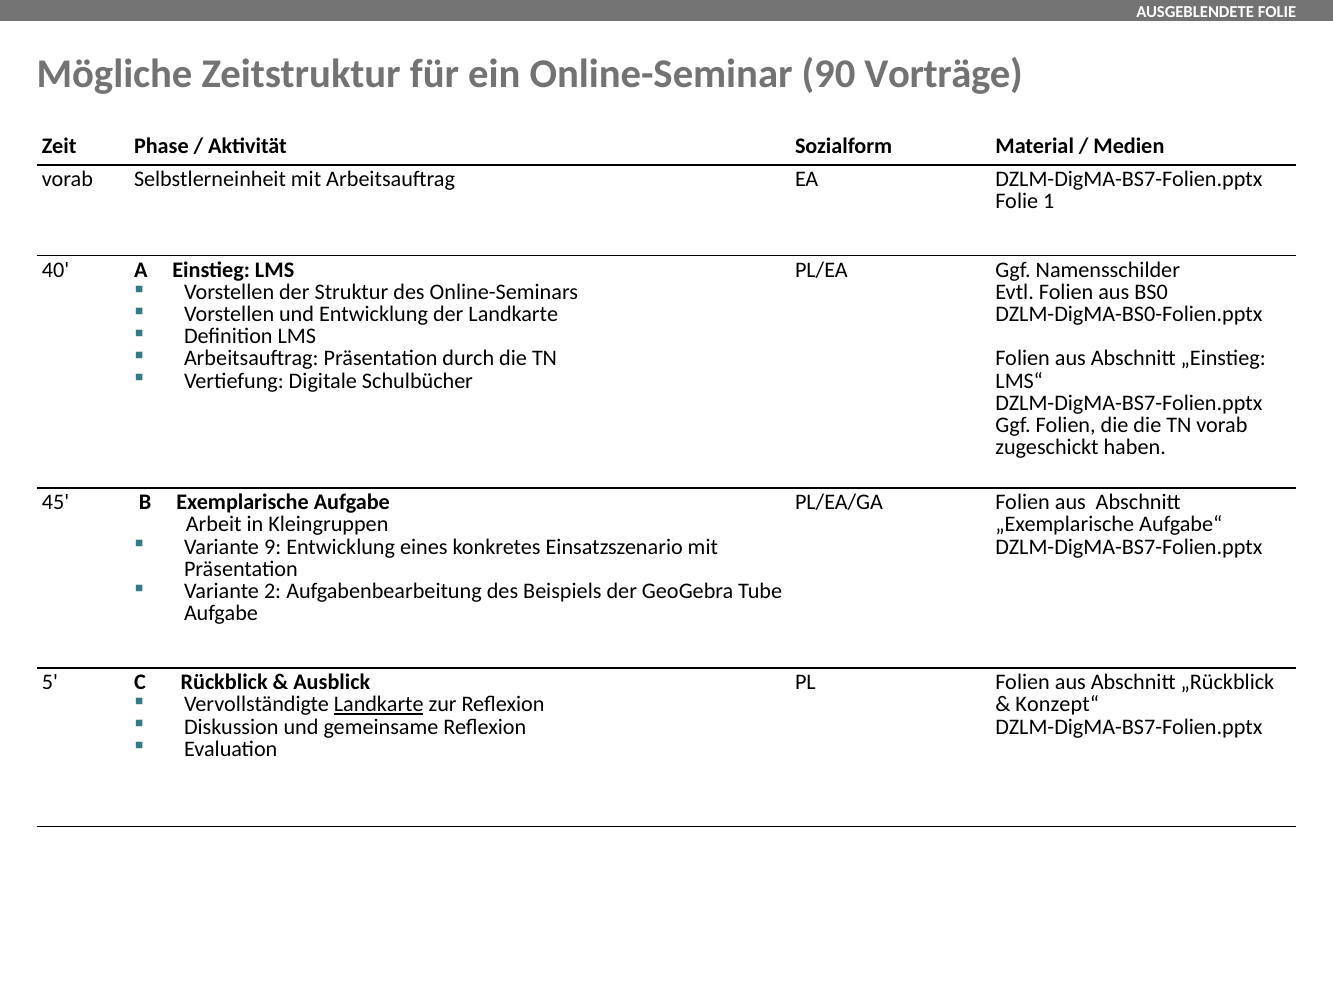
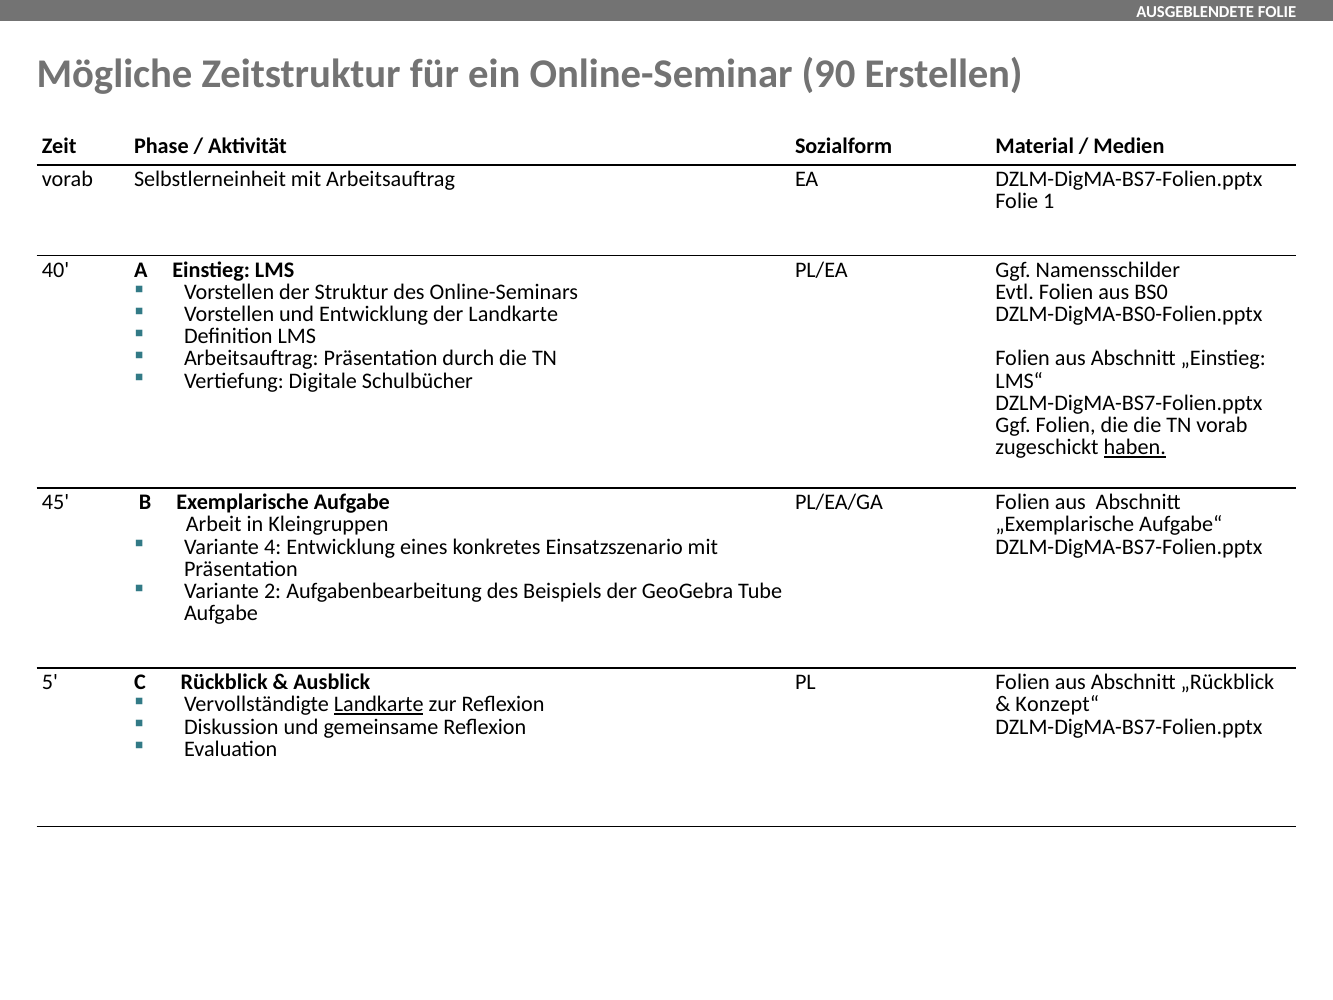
Vorträge: Vorträge -> Erstellen
haben underline: none -> present
9: 9 -> 4
